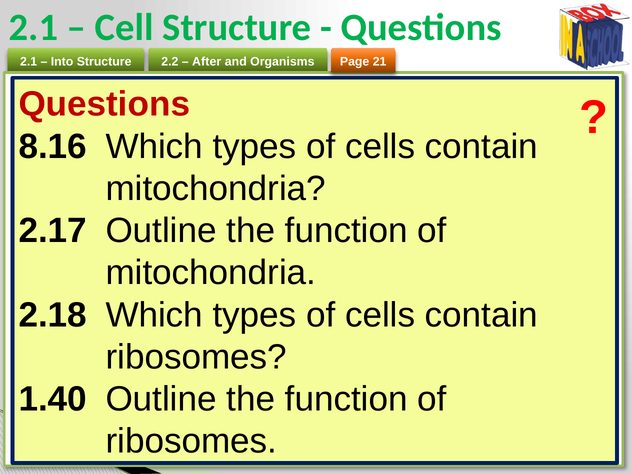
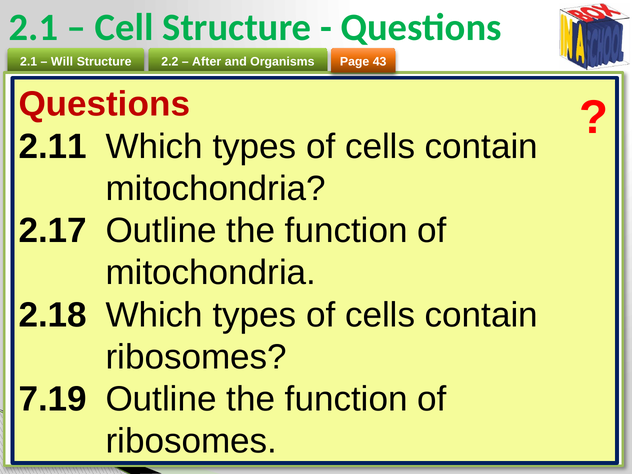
Into: Into -> Will
21: 21 -> 43
8.16: 8.16 -> 2.11
1.40: 1.40 -> 7.19
